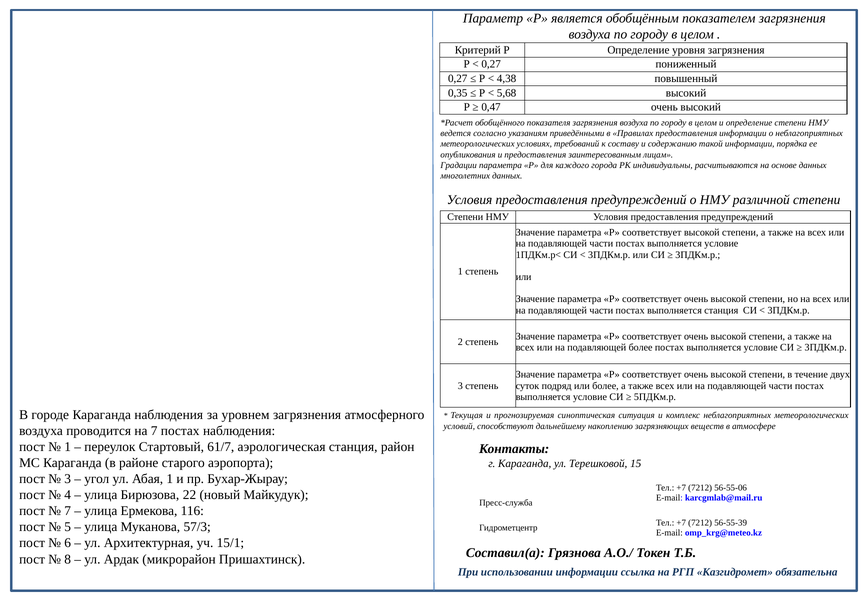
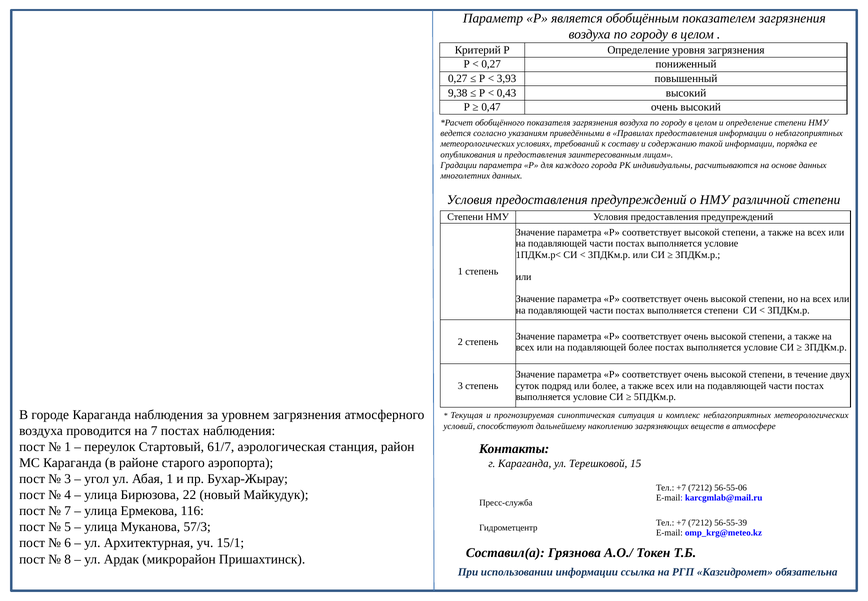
4,38: 4,38 -> 3,93
0,35: 0,35 -> 9,38
5,68: 5,68 -> 0,43
выполняется станция: станция -> степени
